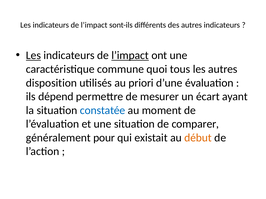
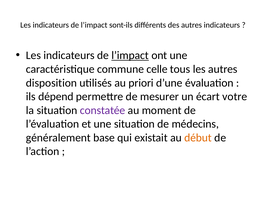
Les at (33, 56) underline: present -> none
quoi: quoi -> celle
ayant: ayant -> votre
constatée colour: blue -> purple
comparer: comparer -> médecins
pour: pour -> base
